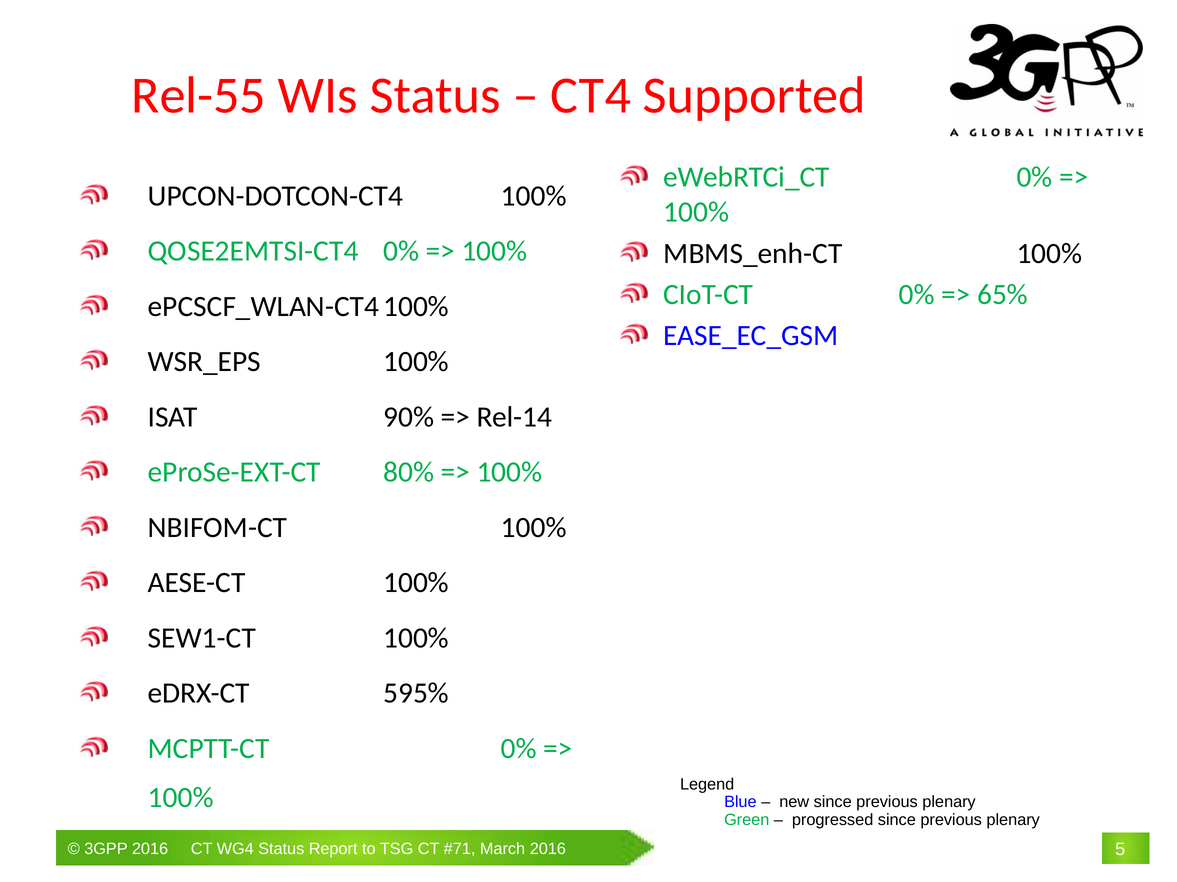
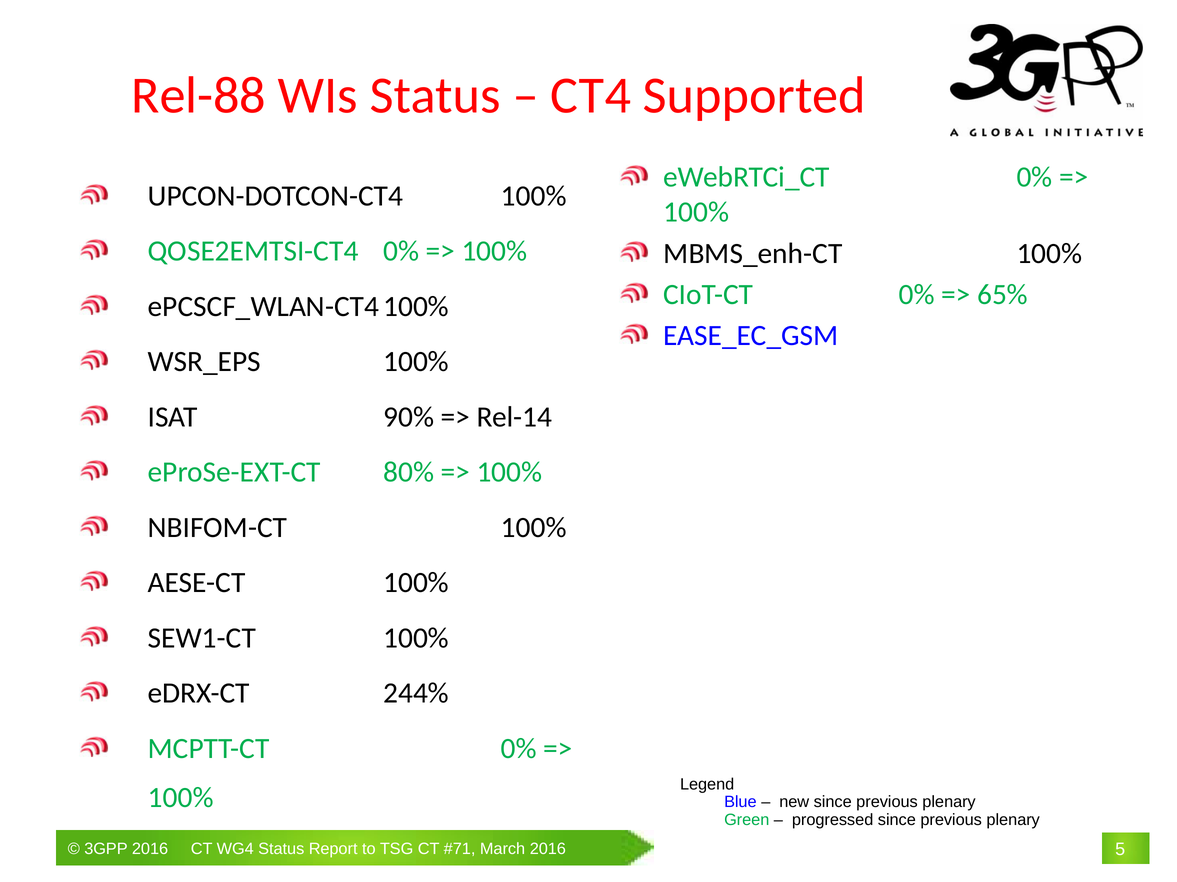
Rel-55: Rel-55 -> Rel-88
595%: 595% -> 244%
